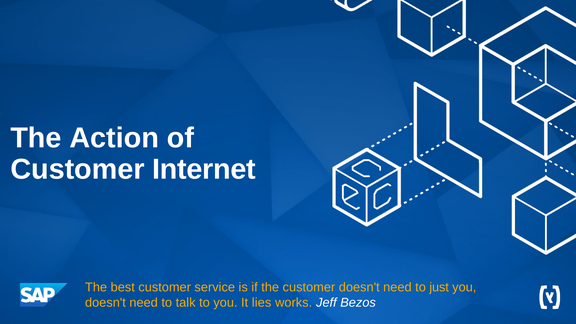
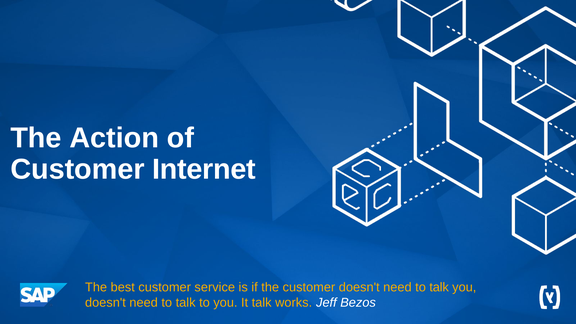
just at (439, 287): just -> talk
It lies: lies -> talk
